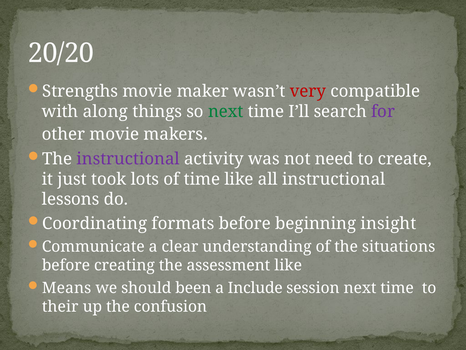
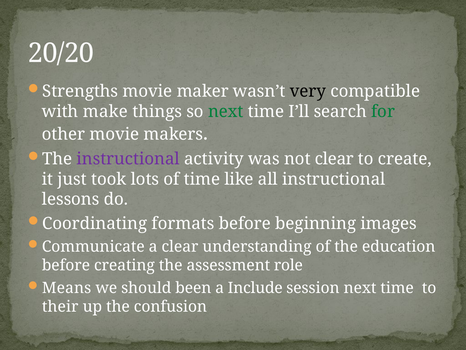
very colour: red -> black
along: along -> make
for colour: purple -> green
not need: need -> clear
insight: insight -> images
situations: situations -> education
assessment like: like -> role
